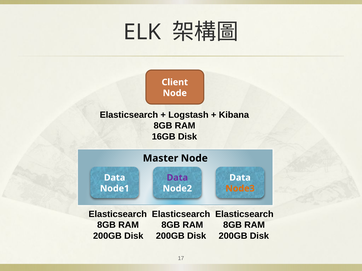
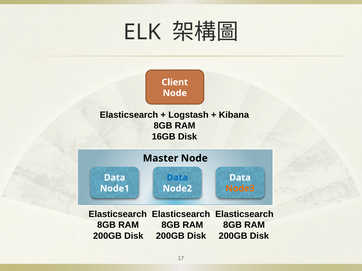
Data at (177, 178) colour: purple -> blue
